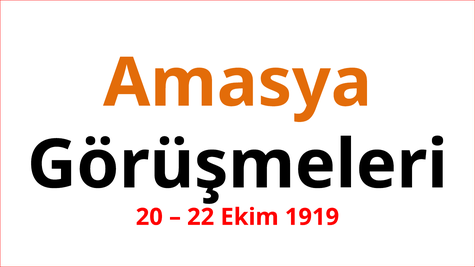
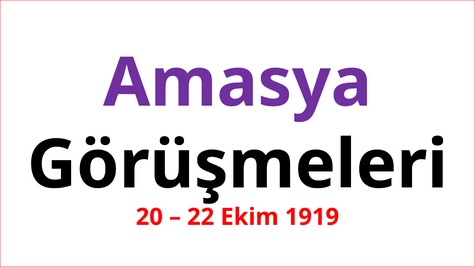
Amasya colour: orange -> purple
